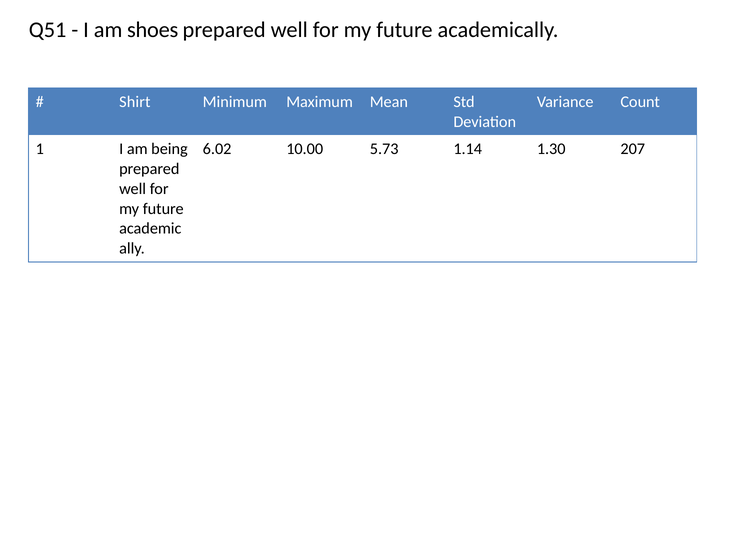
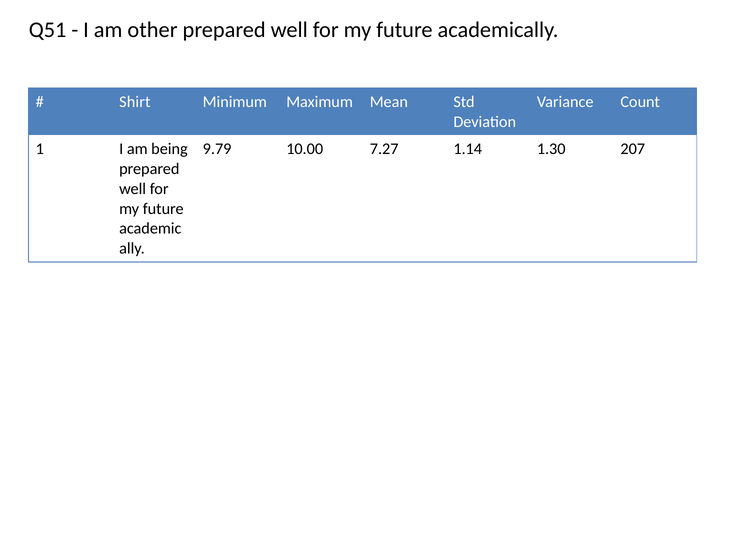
shoes: shoes -> other
6.02: 6.02 -> 9.79
5.73: 5.73 -> 7.27
